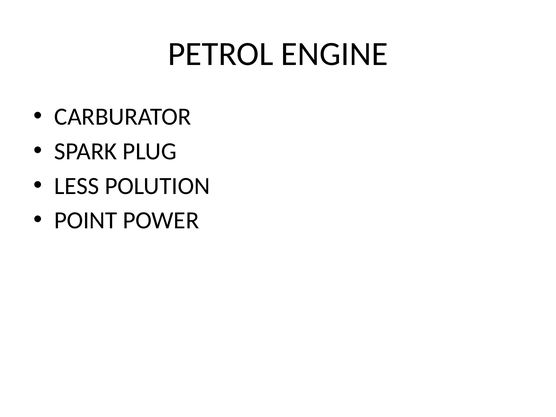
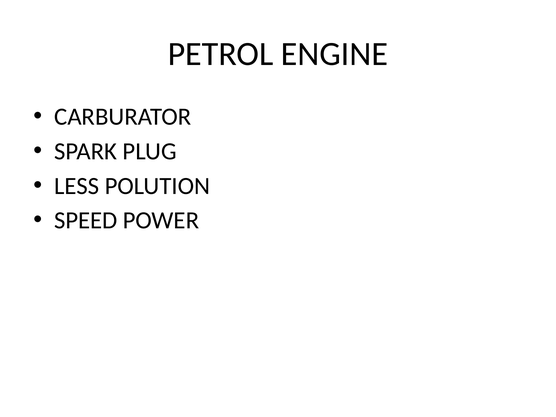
POINT: POINT -> SPEED
